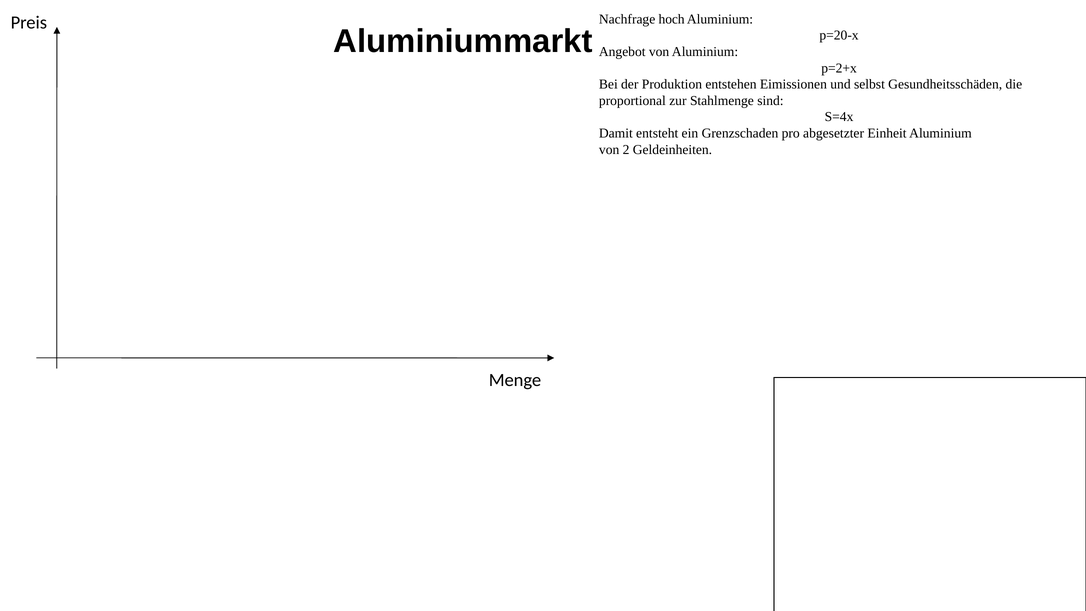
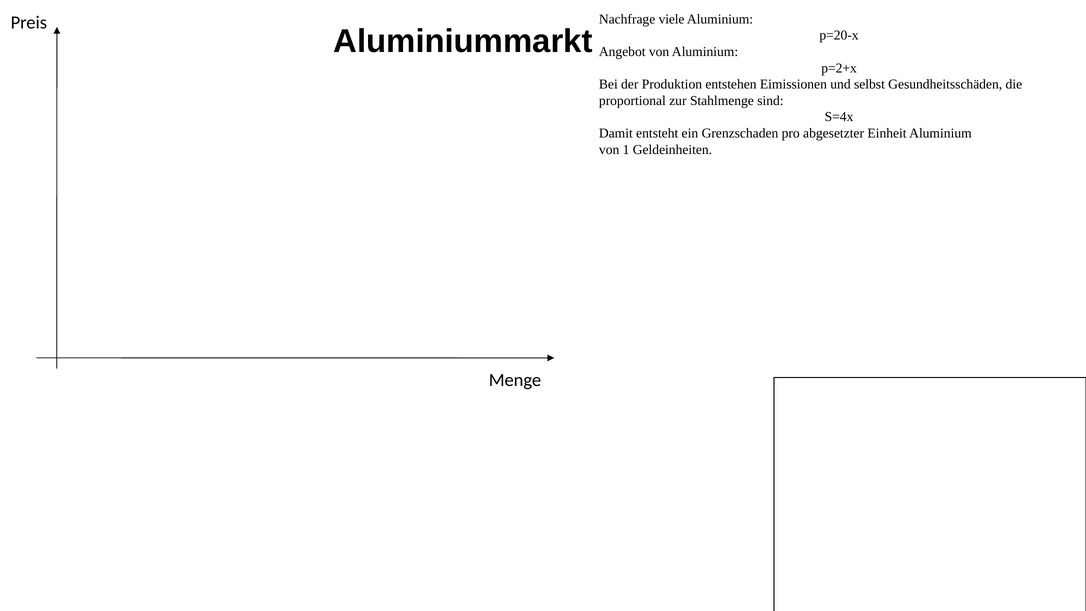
hoch: hoch -> viele
2: 2 -> 1
